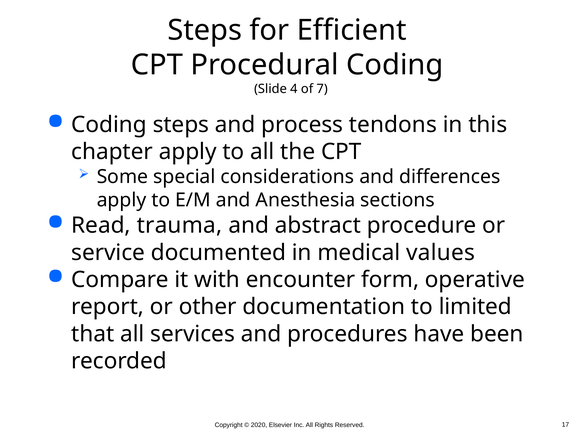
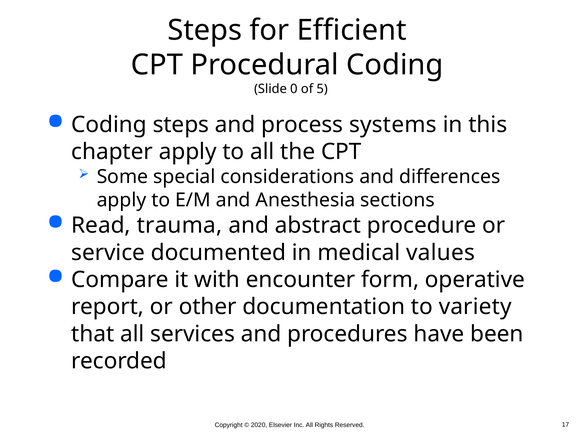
4: 4 -> 0
7: 7 -> 5
tendons: tendons -> systems
limited: limited -> variety
